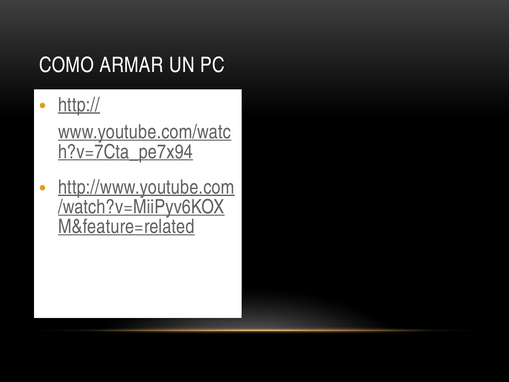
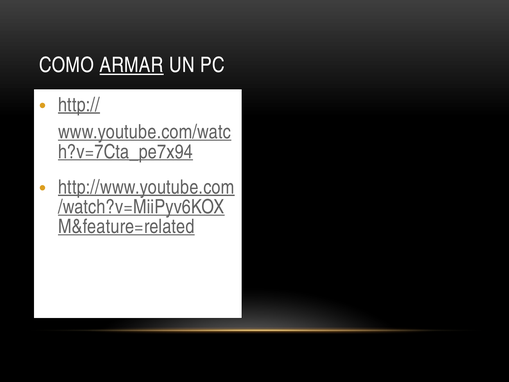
ARMAR underline: none -> present
